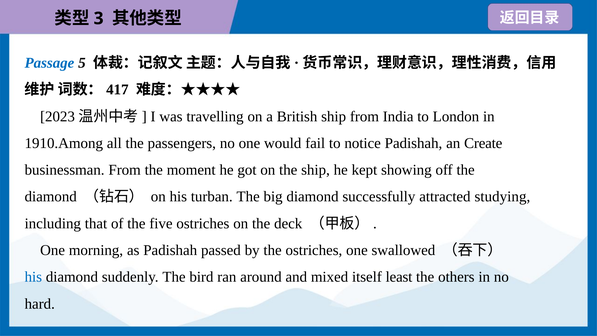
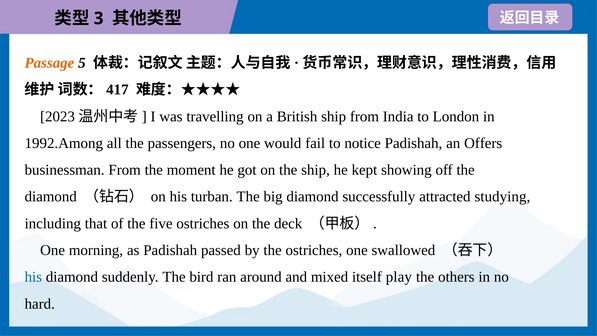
Passage colour: blue -> orange
1910.Among: 1910.Among -> 1992.Among
Create: Create -> Offers
least: least -> play
